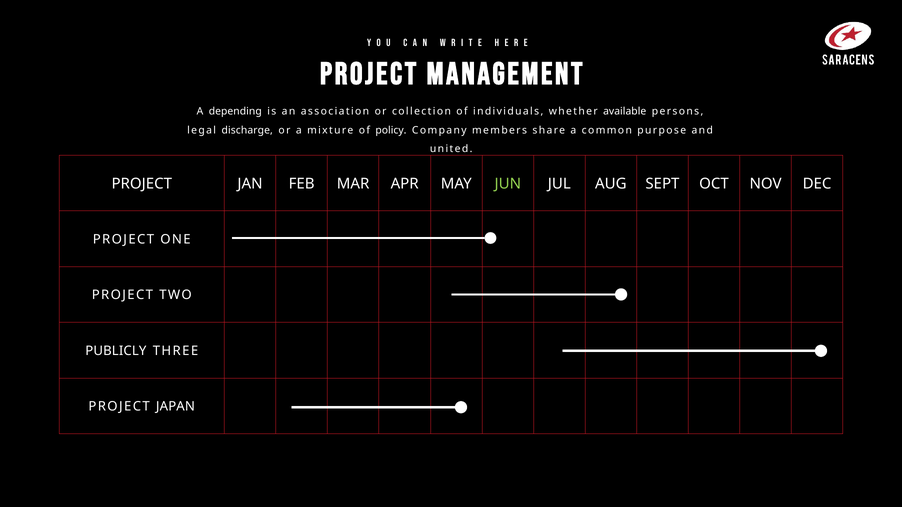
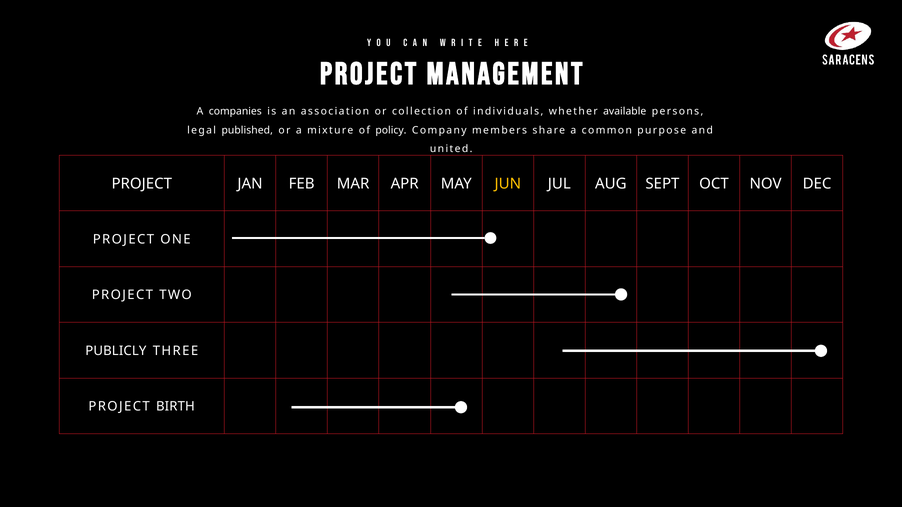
depending: depending -> companies
discharge: discharge -> published
JUN colour: light green -> yellow
JAPAN: JAPAN -> BIRTH
